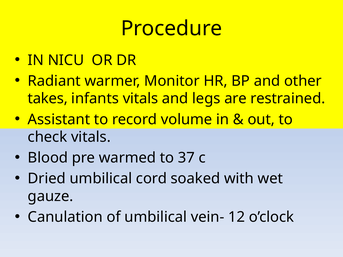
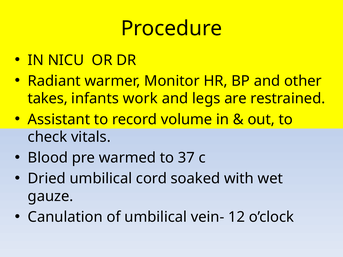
infants vitals: vitals -> work
